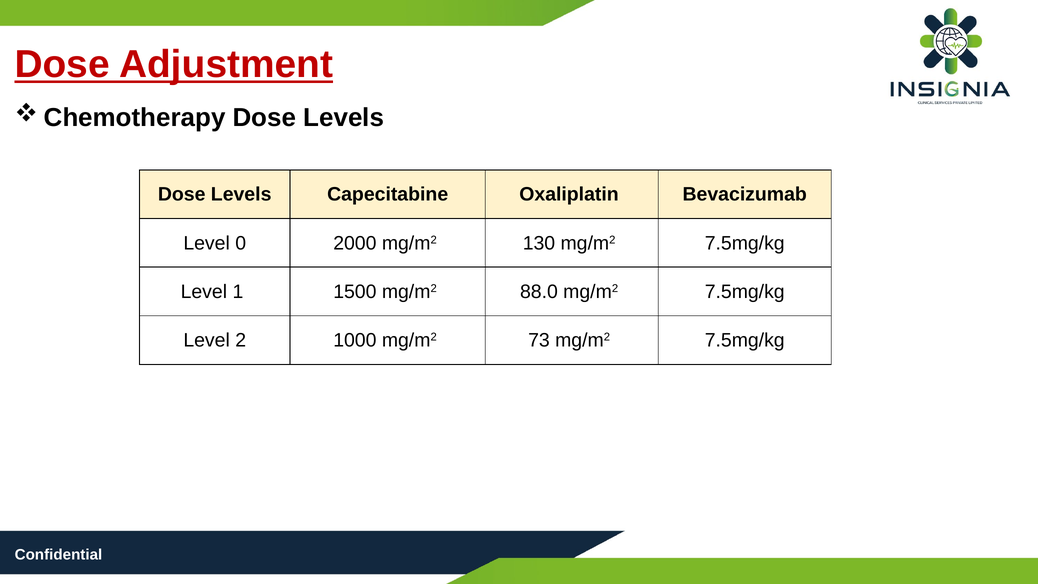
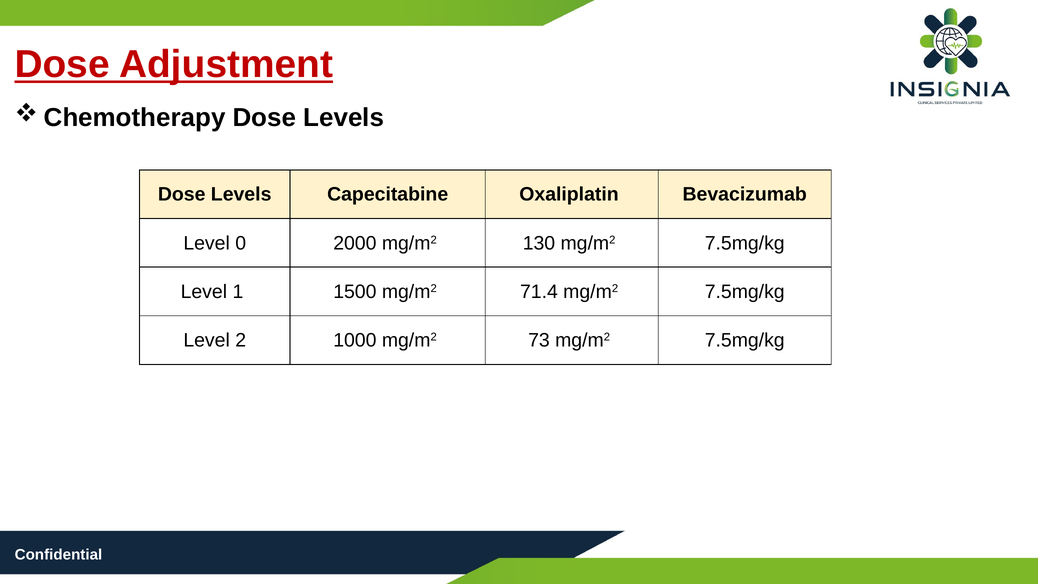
88.0: 88.0 -> 71.4
